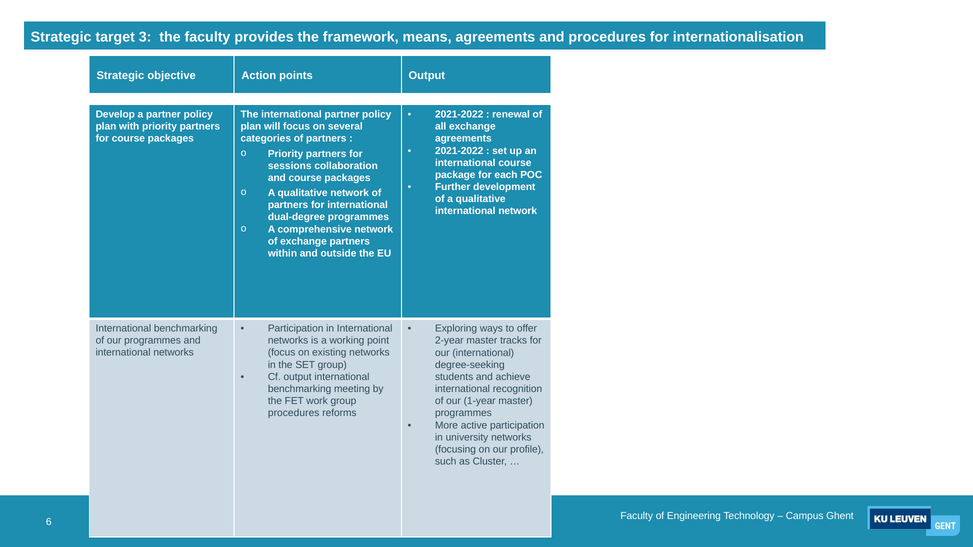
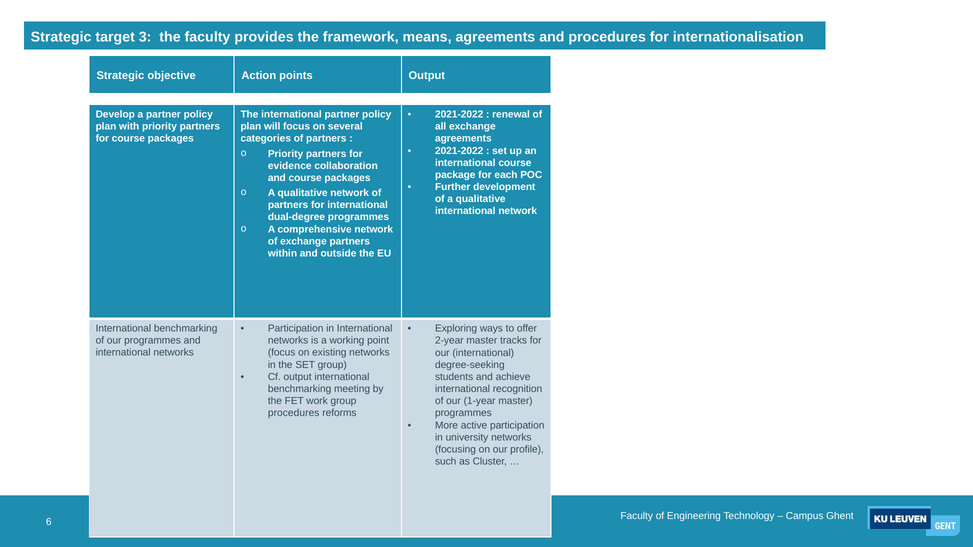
sessions: sessions -> evidence
